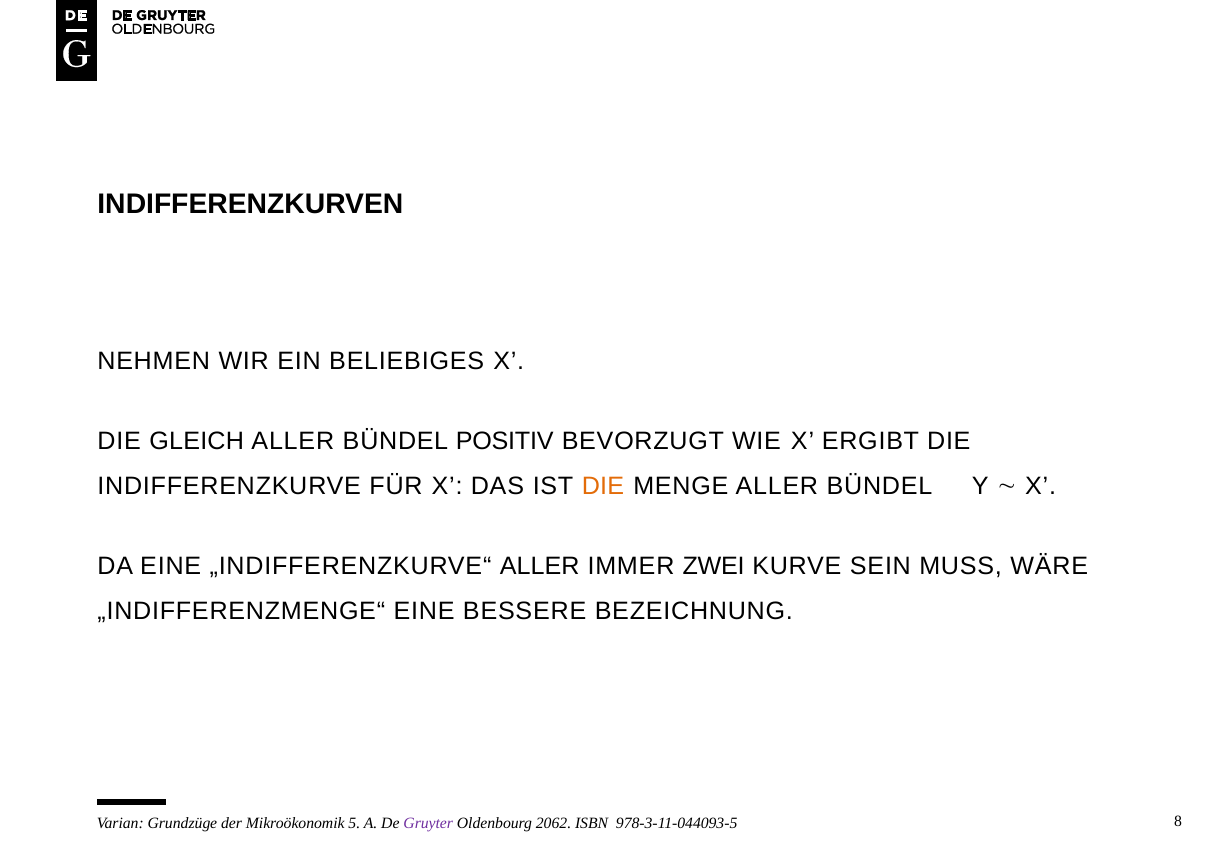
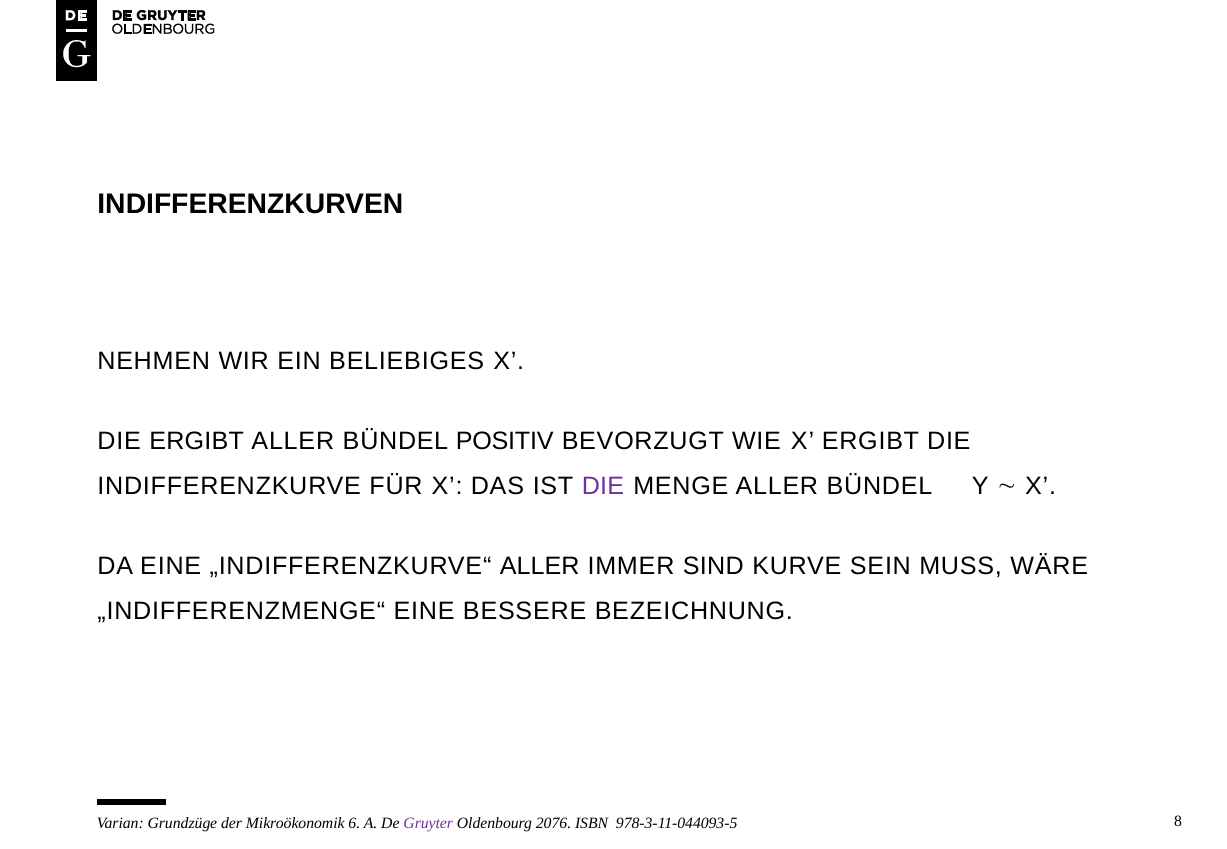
DIE GLEICH: GLEICH -> ERGIBT
DIE at (603, 487) colour: orange -> purple
ZWEI: ZWEI -> SIND
5: 5 -> 6
2062: 2062 -> 2076
